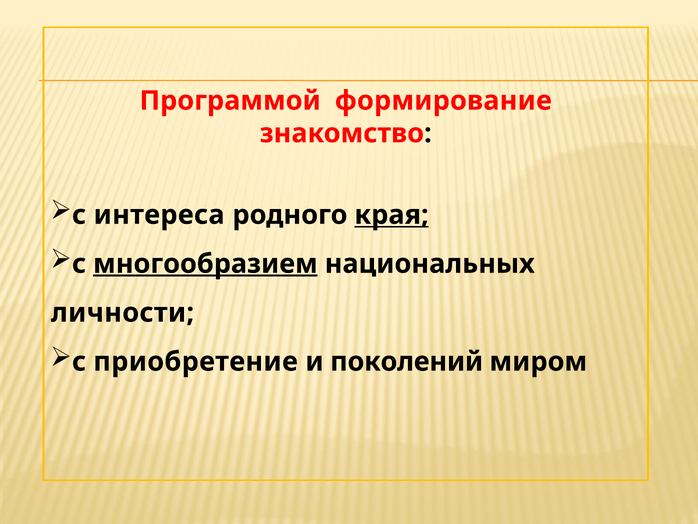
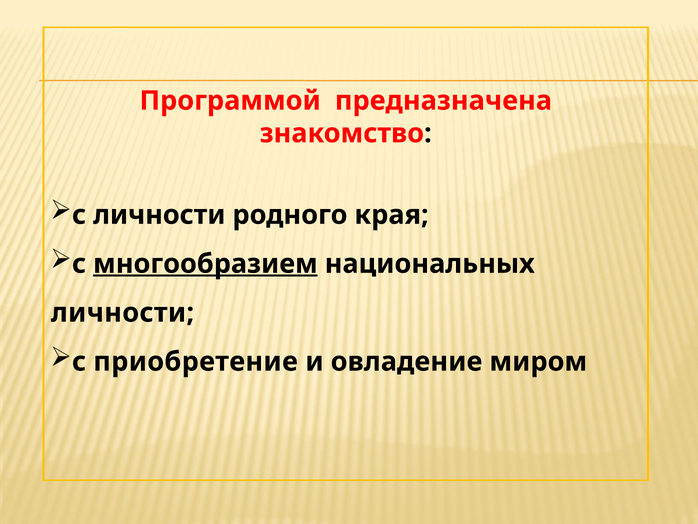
формирование: формирование -> предназначена
с интереса: интереса -> личности
края underline: present -> none
поколений: поколений -> овладение
